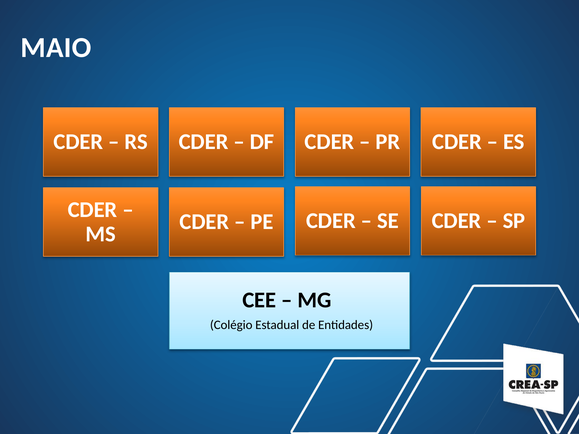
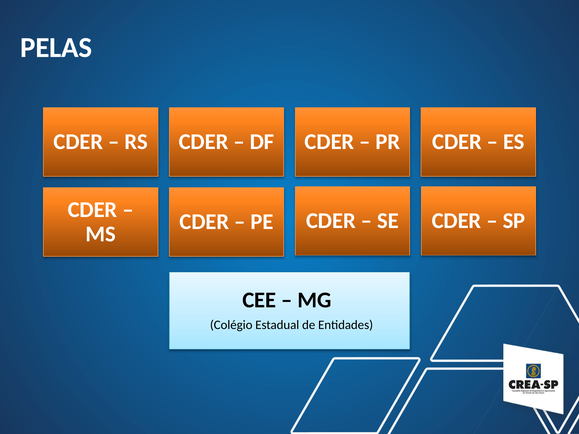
MAIO: MAIO -> PELAS
